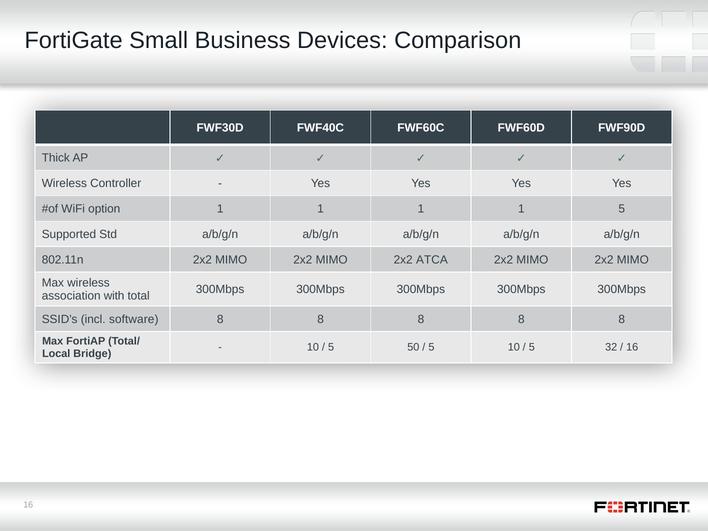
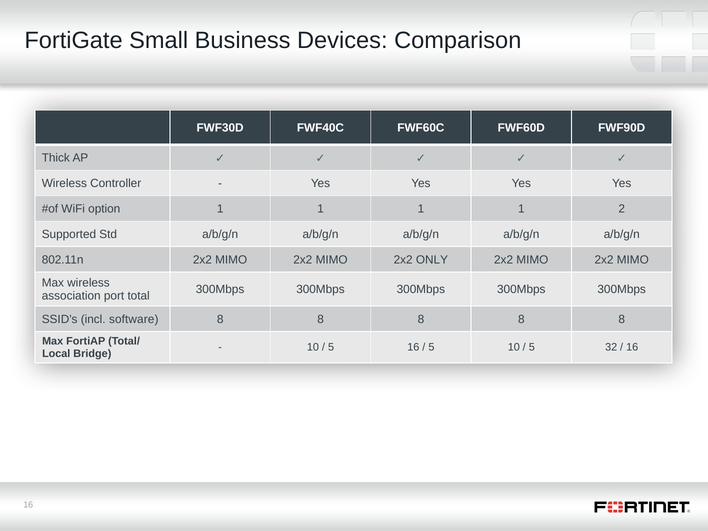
1 5: 5 -> 2
ATCA: ATCA -> ONLY
with: with -> port
5 50: 50 -> 16
